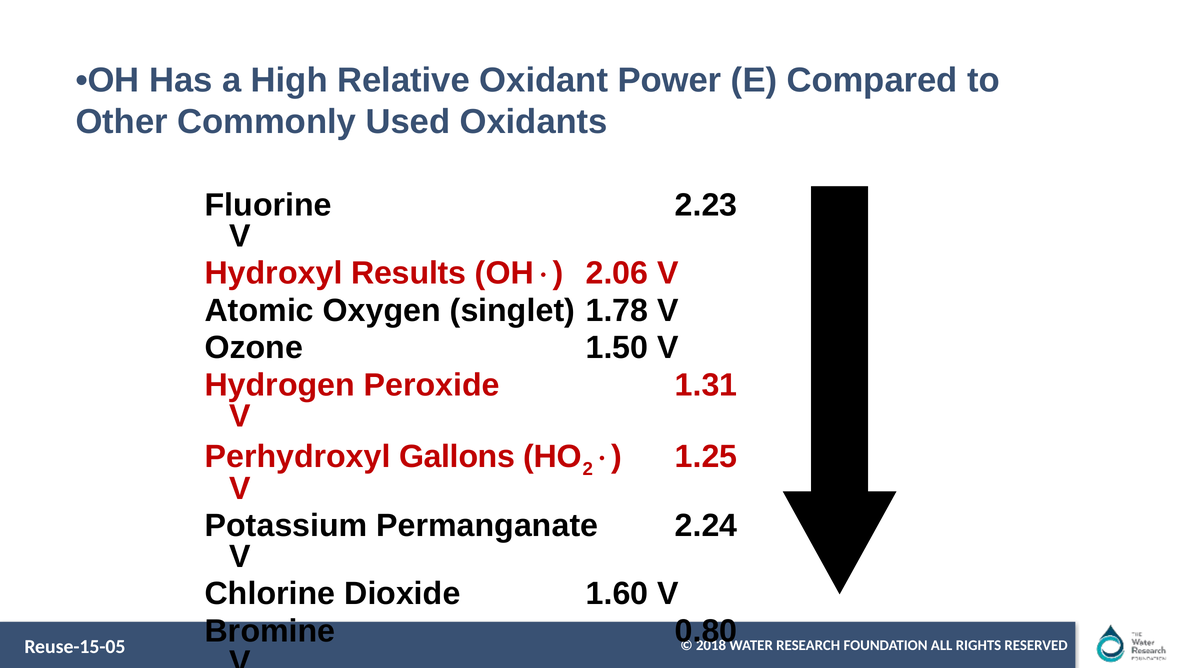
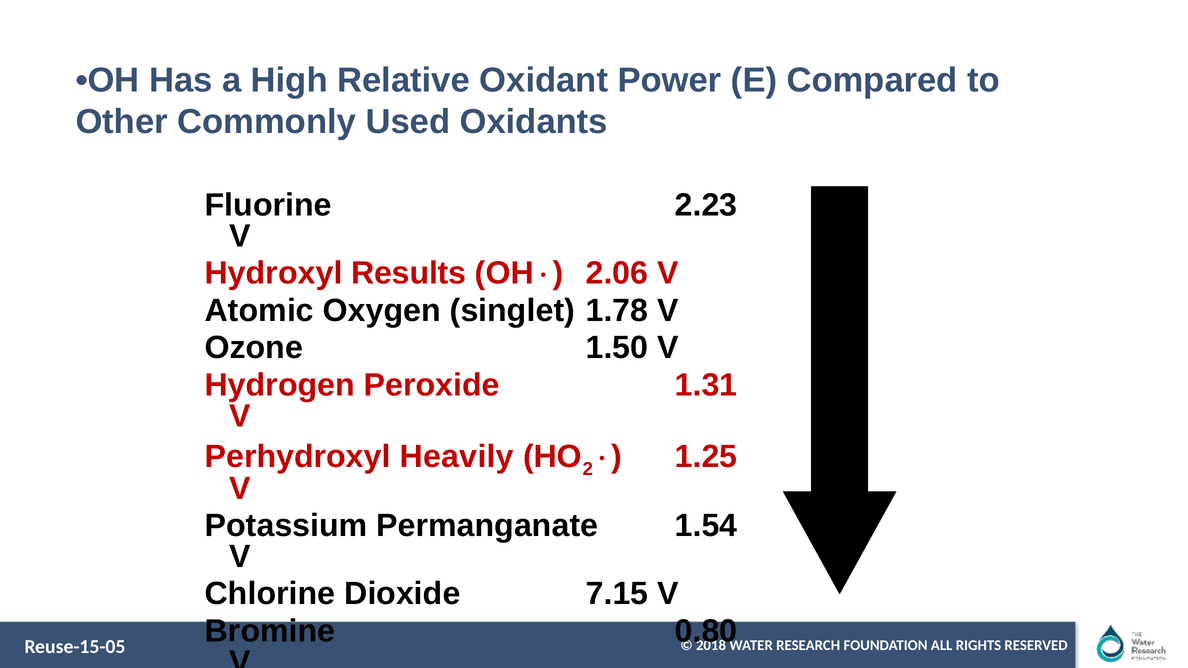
Gallons: Gallons -> Heavily
2.24: 2.24 -> 1.54
1.60: 1.60 -> 7.15
